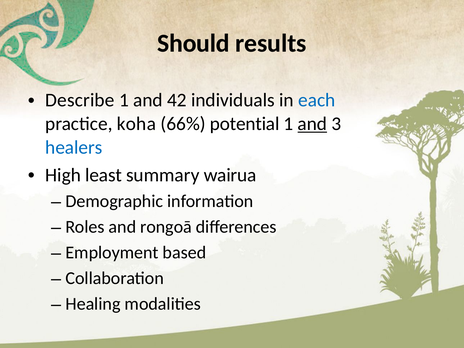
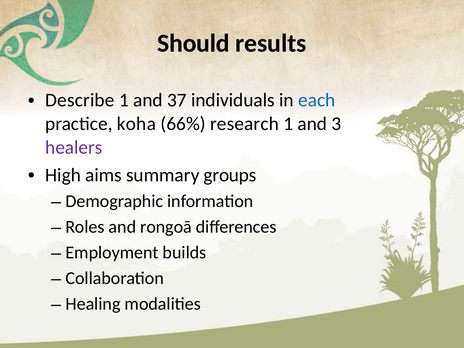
42: 42 -> 37
potential: potential -> research
and at (312, 124) underline: present -> none
healers colour: blue -> purple
least: least -> aims
wairua: wairua -> groups
based: based -> builds
